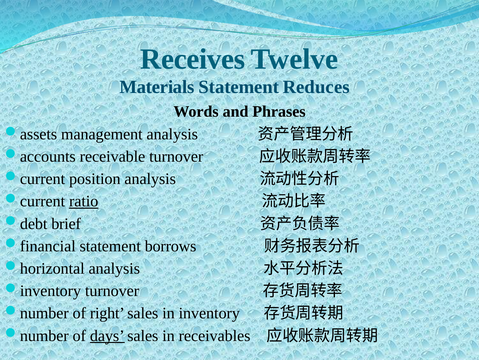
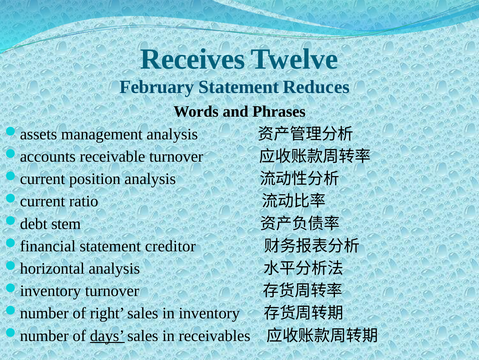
Materials: Materials -> February
ratio underline: present -> none
brief: brief -> stem
borrows: borrows -> creditor
